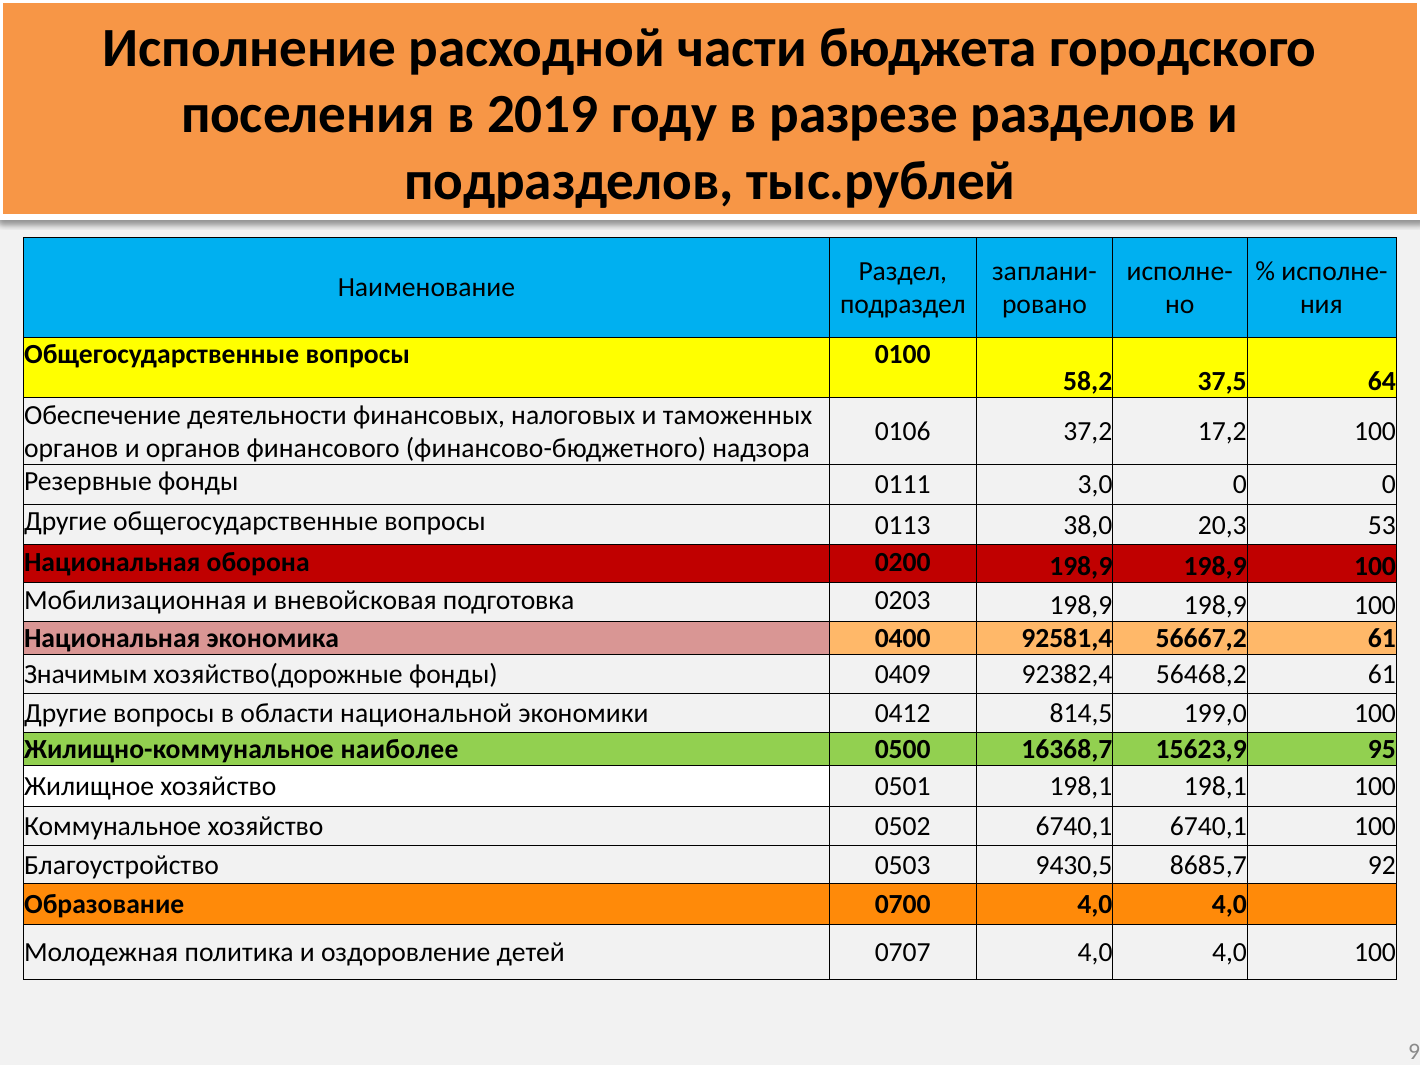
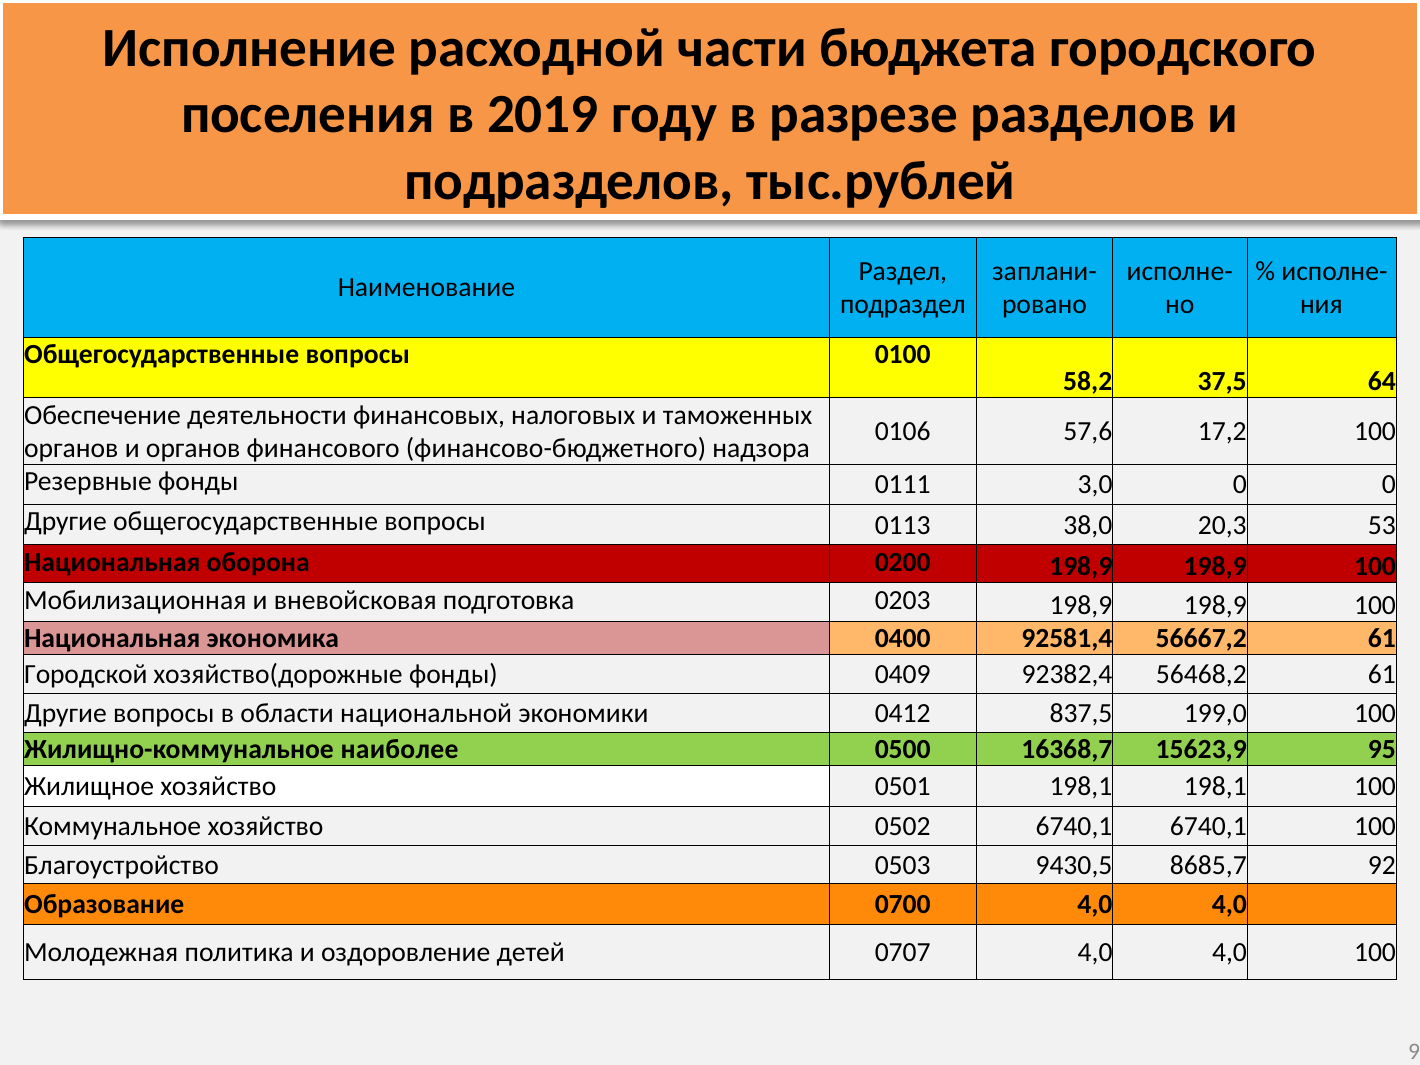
37,2: 37,2 -> 57,6
Значимым: Значимым -> Городской
814,5: 814,5 -> 837,5
